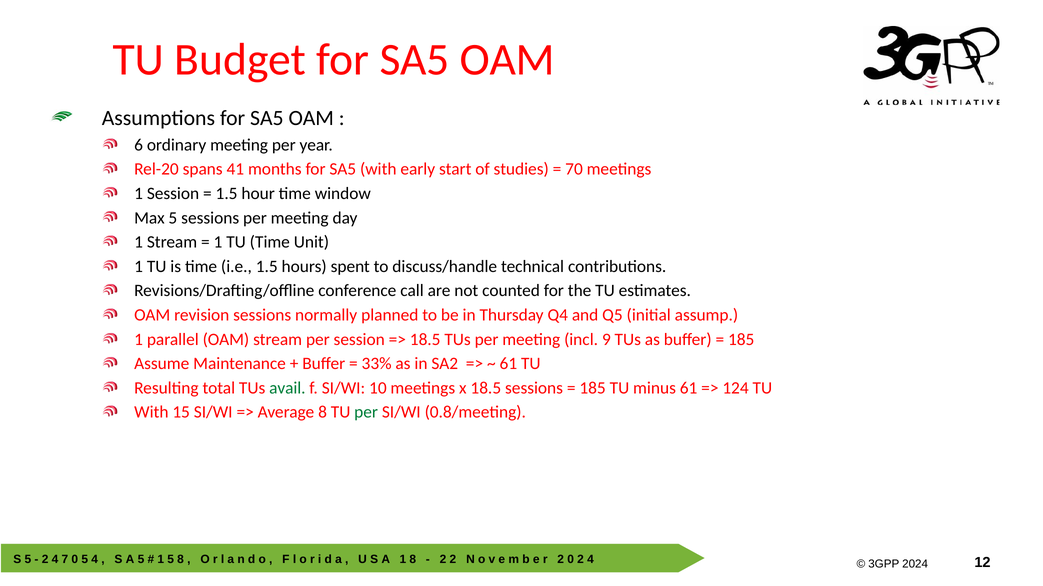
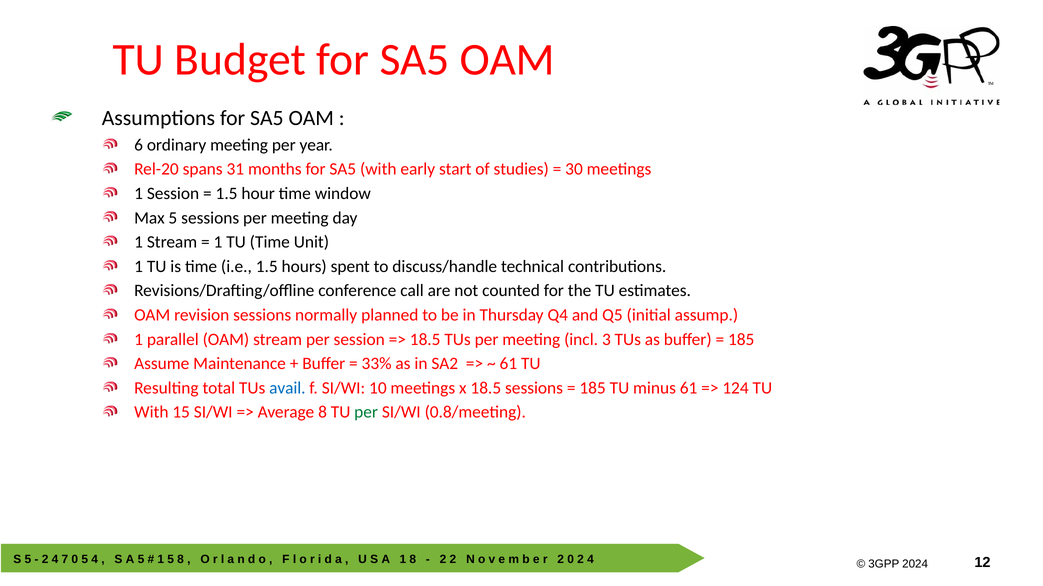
41: 41 -> 31
70: 70 -> 30
9: 9 -> 3
avail colour: green -> blue
